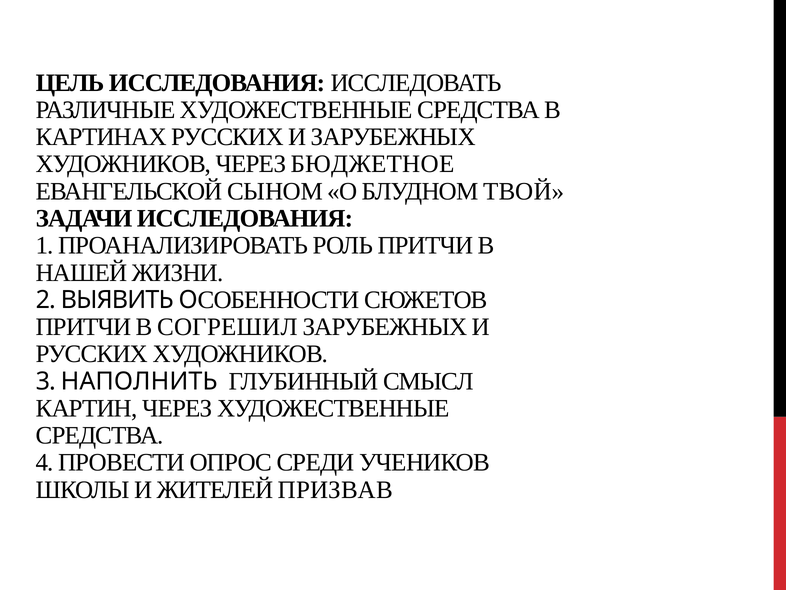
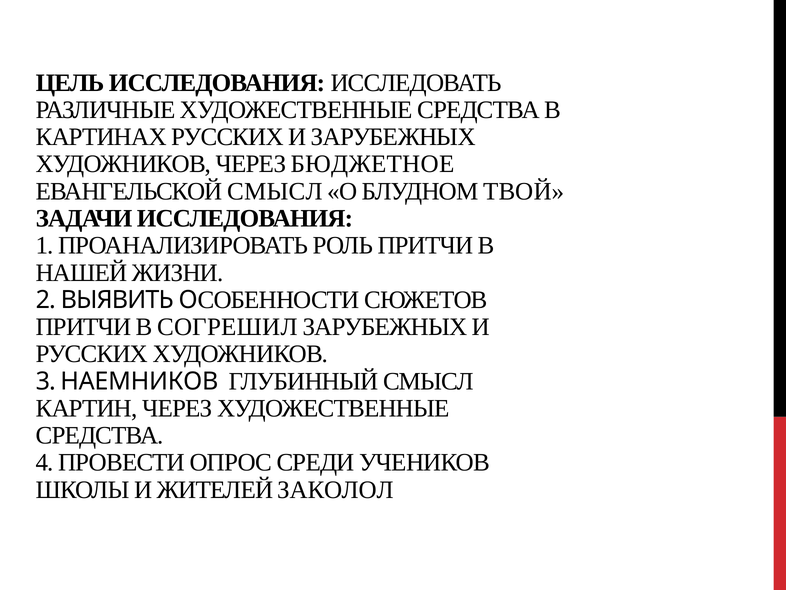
ЕВАНГЕЛЬСКОЙ СЫНОМ: СЫНОМ -> СМЫСЛ
НАПОЛНИТЬ: НАПОЛНИТЬ -> НАЕМНИКОВ
ПРИЗВАВ: ПРИЗВАВ -> ЗАКОЛОЛ
